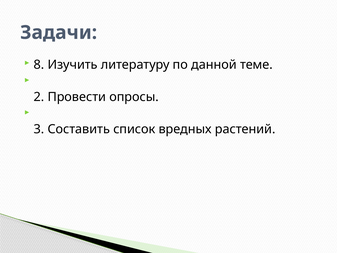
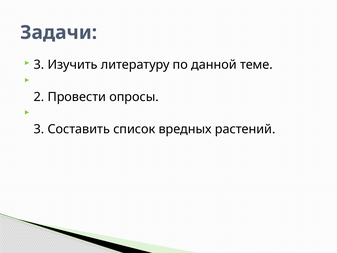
8 at (39, 65): 8 -> 3
